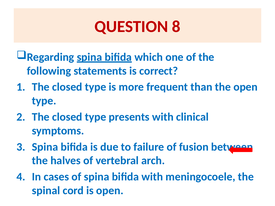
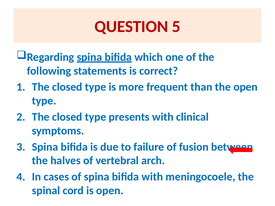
8: 8 -> 5
